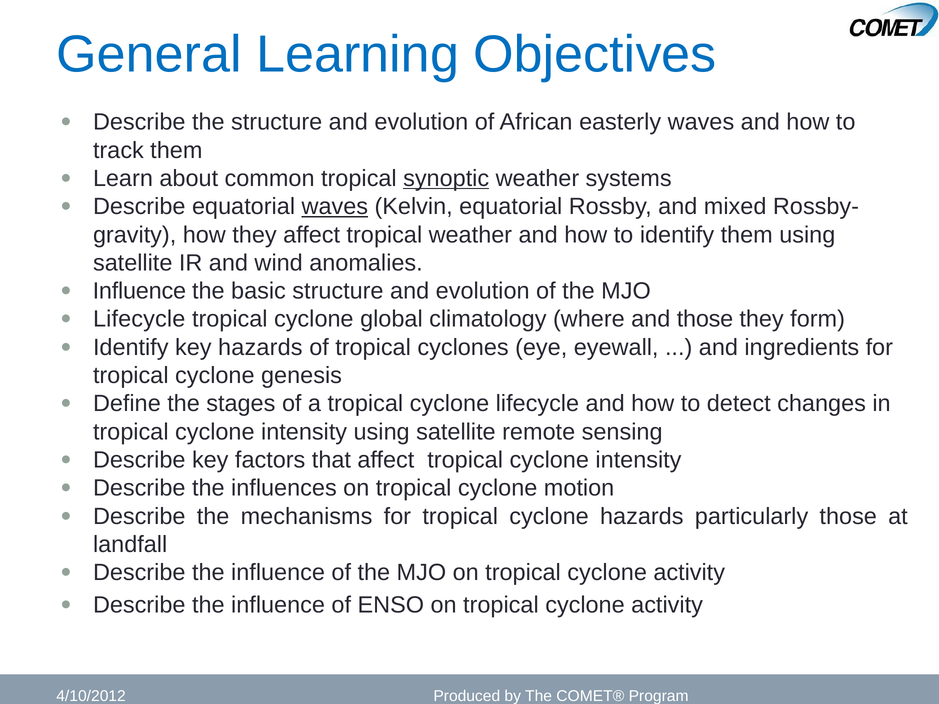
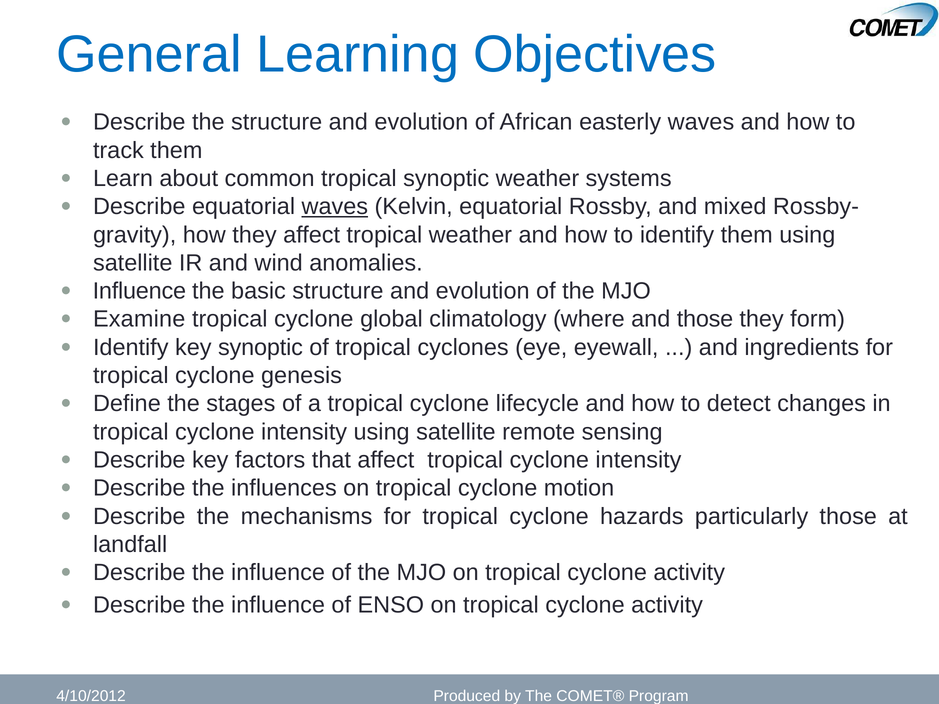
synoptic at (446, 178) underline: present -> none
Lifecycle at (139, 319): Lifecycle -> Examine
key hazards: hazards -> synoptic
